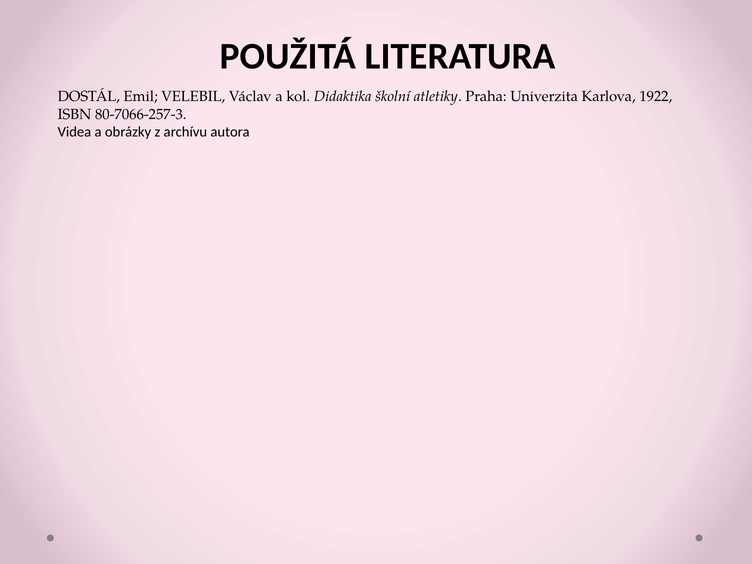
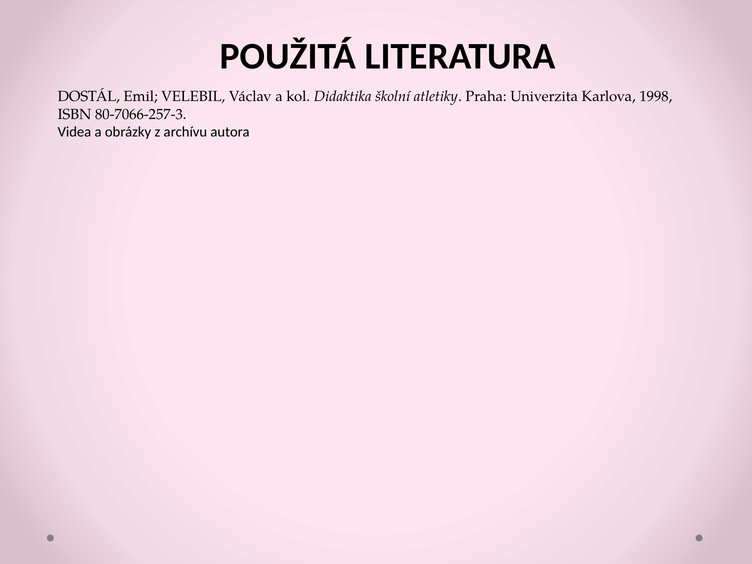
1922: 1922 -> 1998
